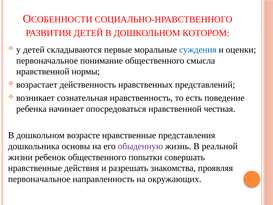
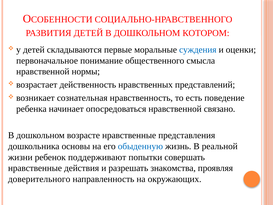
честная: честная -> связано
обыденную colour: purple -> blue
ребенок общественного: общественного -> поддерживают
первоначальное at (39, 179): первоначальное -> доверительного
